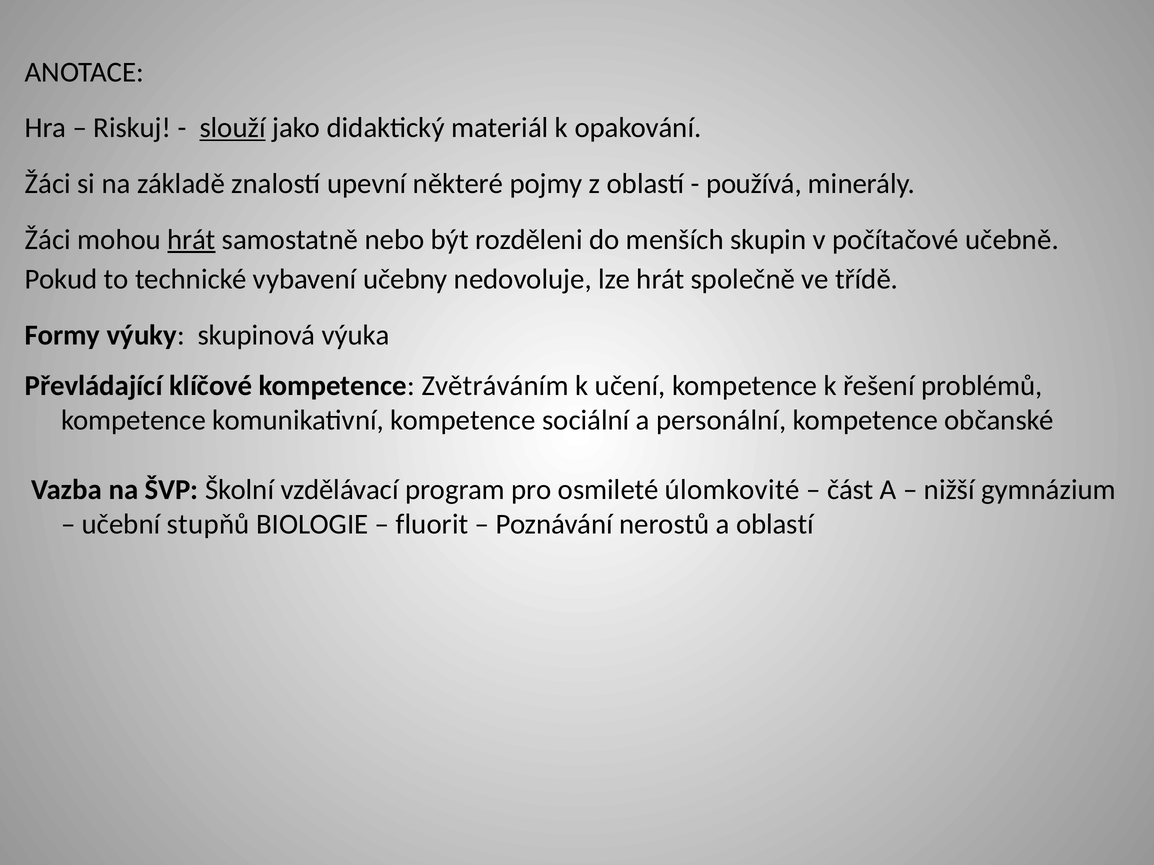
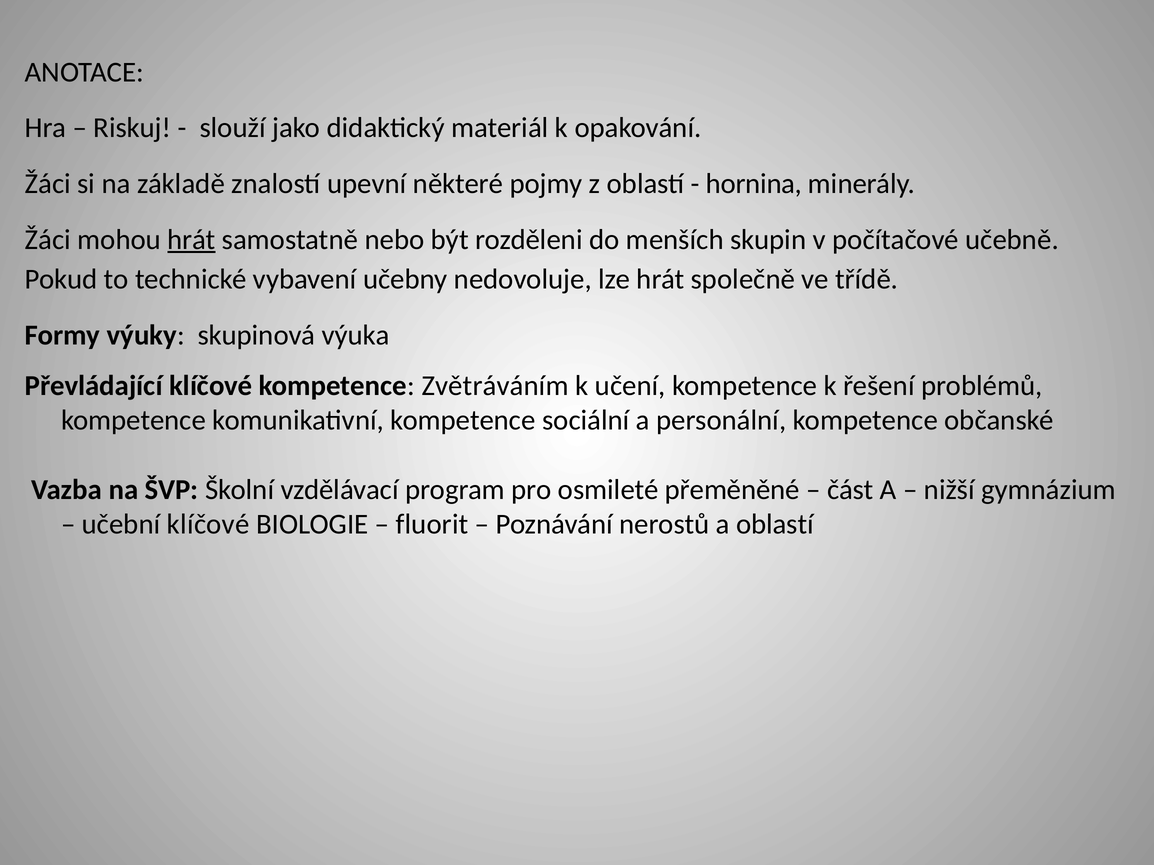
slouží underline: present -> none
používá: používá -> hornina
úlomkovité: úlomkovité -> přeměněné
učební stupňů: stupňů -> klíčové
